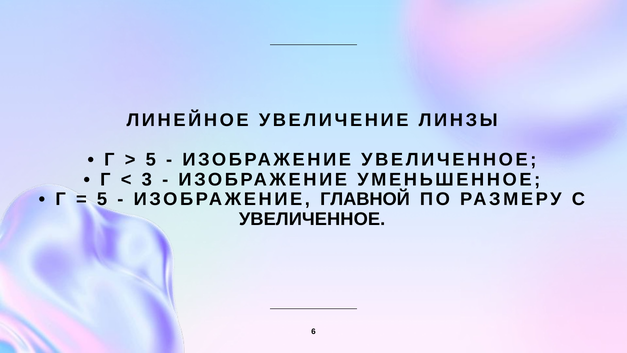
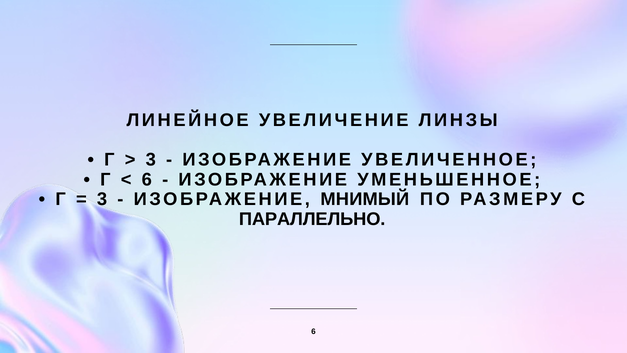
5 at (151, 160): 5 -> 3
3 at (147, 179): 3 -> 6
5 at (102, 199): 5 -> 3
ГЛАВНОЙ: ГЛАВНОЙ -> МНИМЫЙ
УВЕЛИЧЕННОЕ at (312, 219): УВЕЛИЧЕННОЕ -> ПАРАЛЛЕЛЬНО
